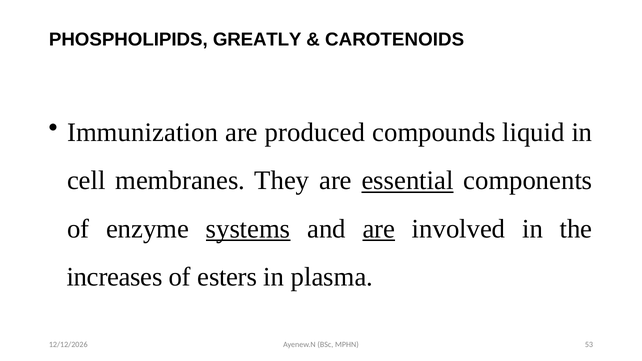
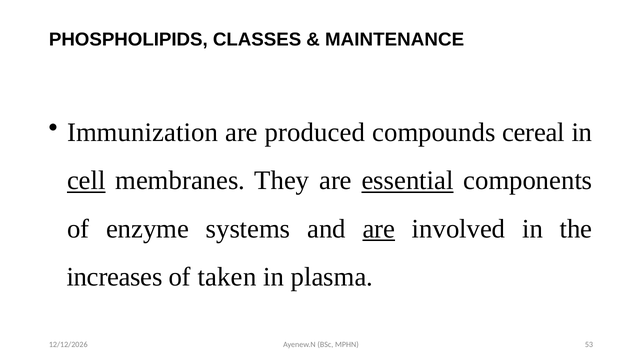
GREATLY: GREATLY -> CLASSES
CAROTENOIDS: CAROTENOIDS -> MAINTENANCE
liquid: liquid -> cereal
cell underline: none -> present
systems underline: present -> none
esters: esters -> taken
